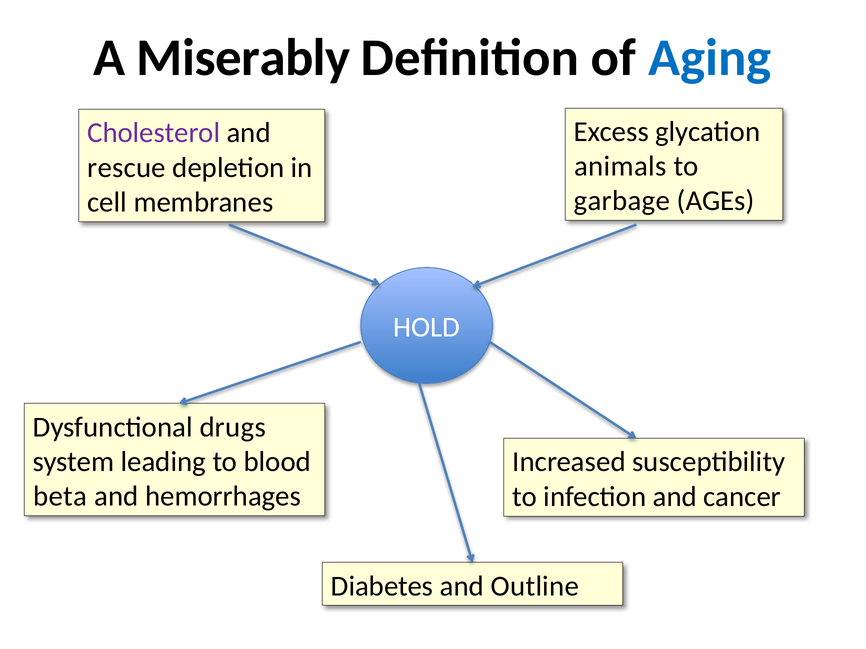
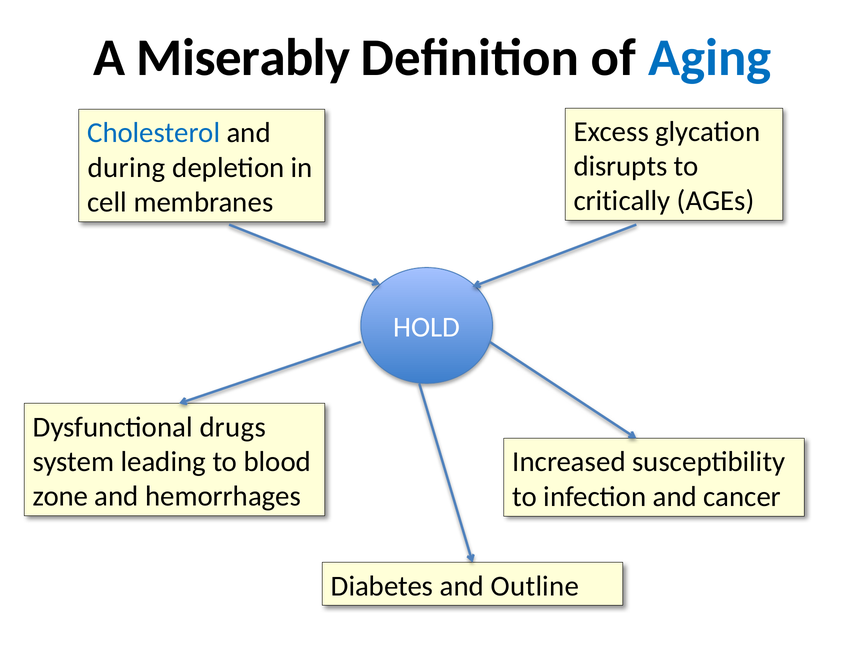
Cholesterol colour: purple -> blue
animals: animals -> disrupts
rescue: rescue -> during
garbage: garbage -> critically
beta: beta -> zone
